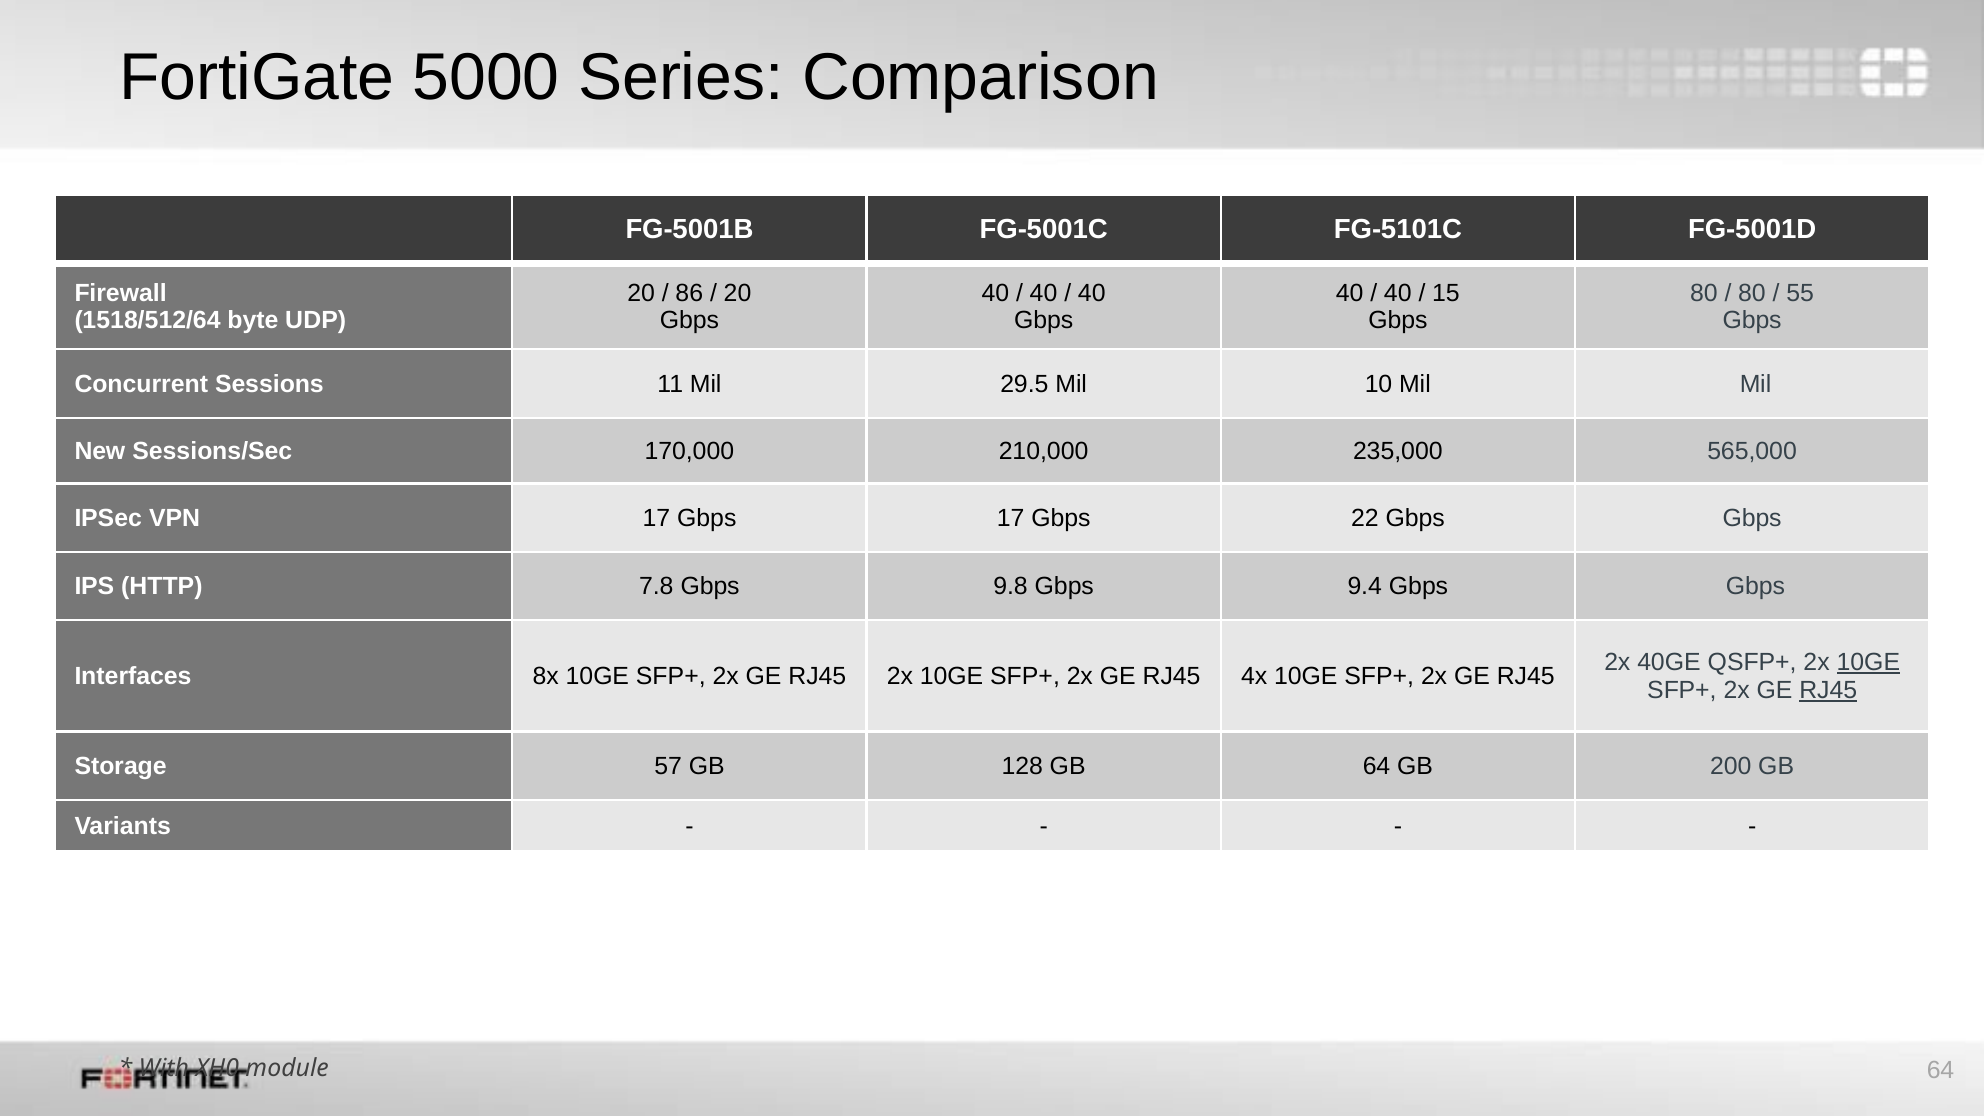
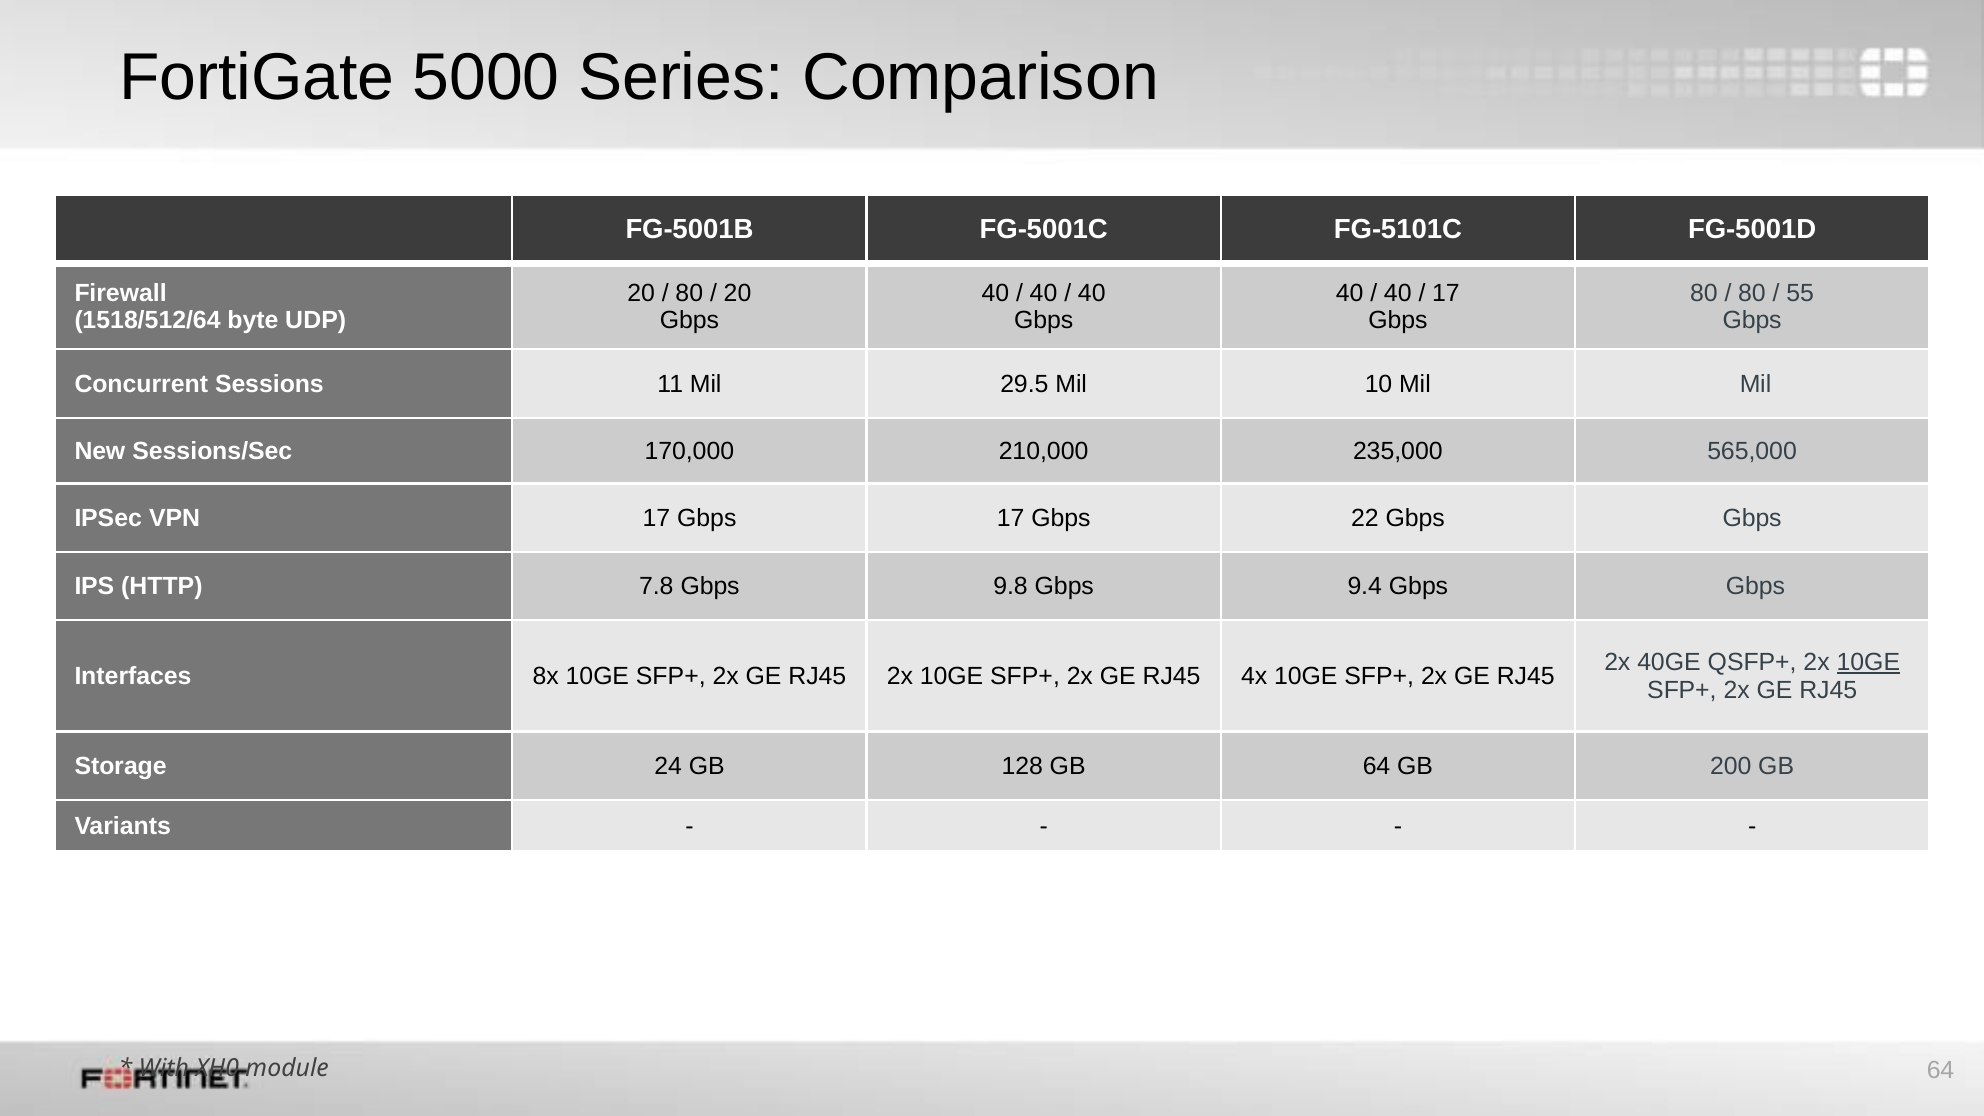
86 at (689, 293): 86 -> 80
15 at (1446, 293): 15 -> 17
RJ45 at (1828, 690) underline: present -> none
57: 57 -> 24
